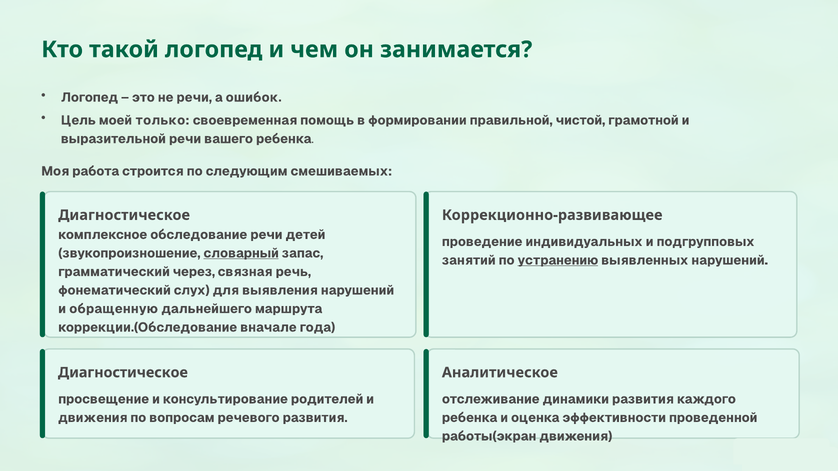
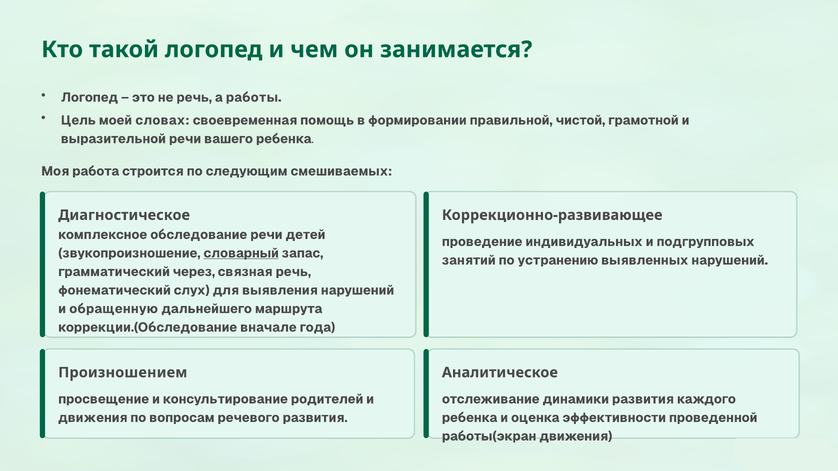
не речи: речи -> речь
ошибок: ошибок -> работы
только: только -> словах
устранению underline: present -> none
Диагностическое at (123, 373): Диагностическое -> Произношением
